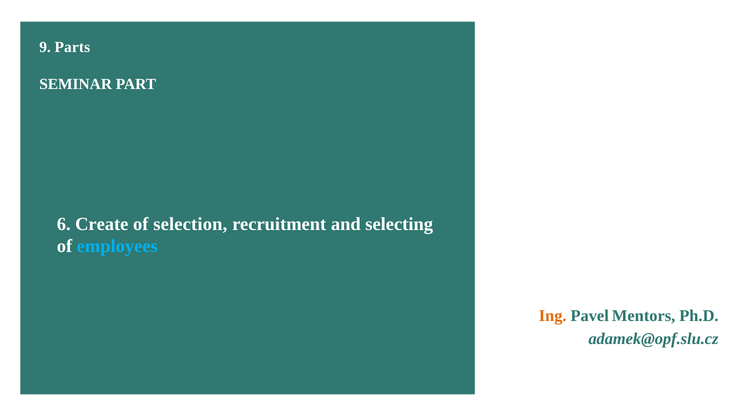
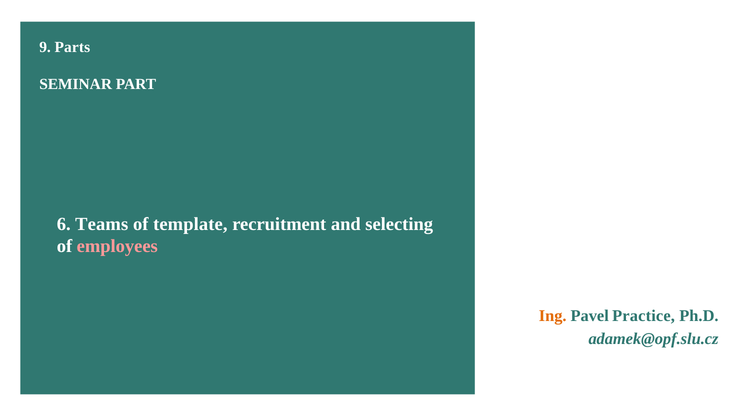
Create: Create -> Teams
selection: selection -> template
employees colour: light blue -> pink
Mentors: Mentors -> Practice
